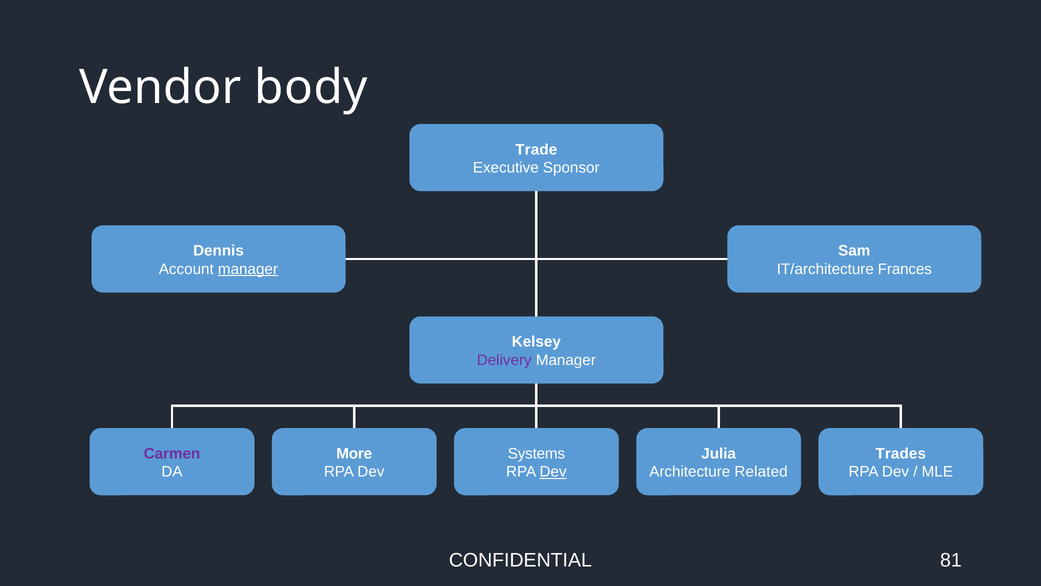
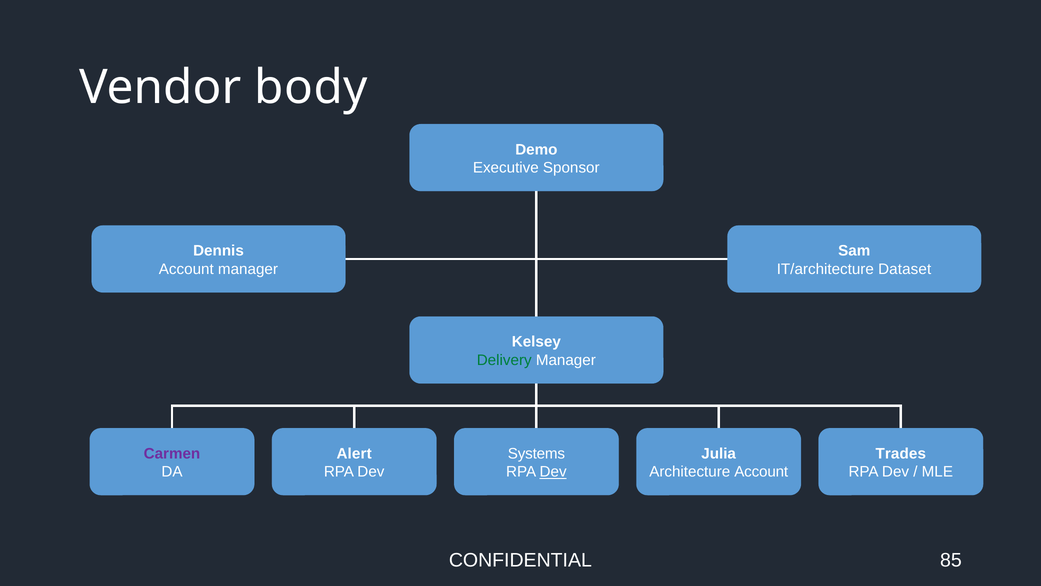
Trade: Trade -> Demo
manager at (248, 269) underline: present -> none
Frances: Frances -> Dataset
Delivery colour: purple -> green
More: More -> Alert
Architecture Related: Related -> Account
81: 81 -> 85
